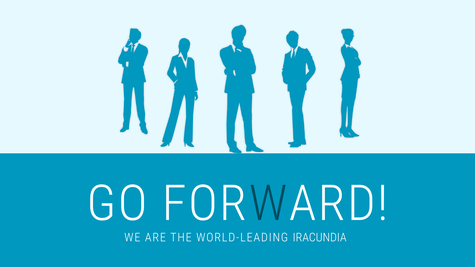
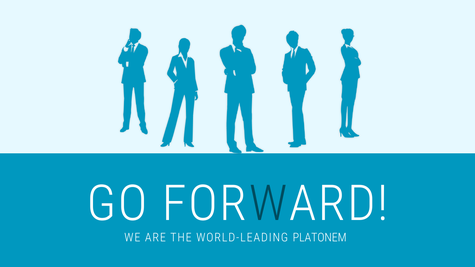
IRACUNDIA: IRACUNDIA -> PLATONEM
